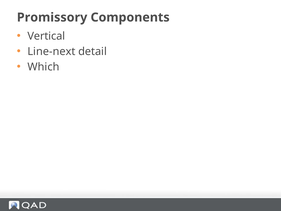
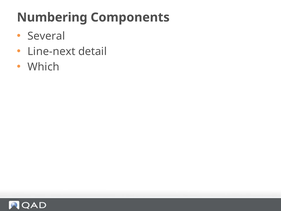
Promissory: Promissory -> Numbering
Vertical: Vertical -> Several
